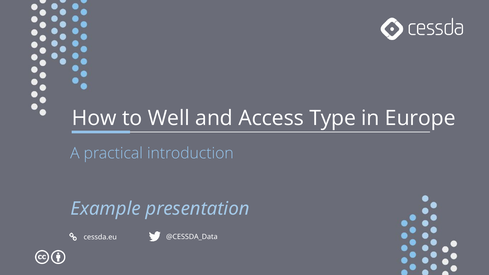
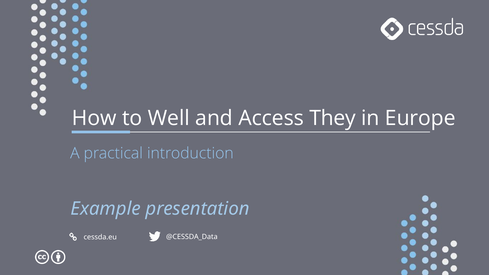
Type: Type -> They
